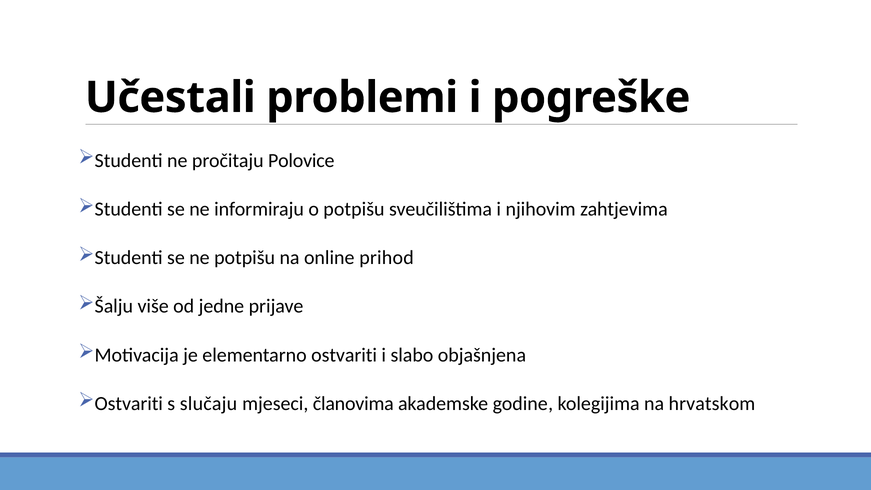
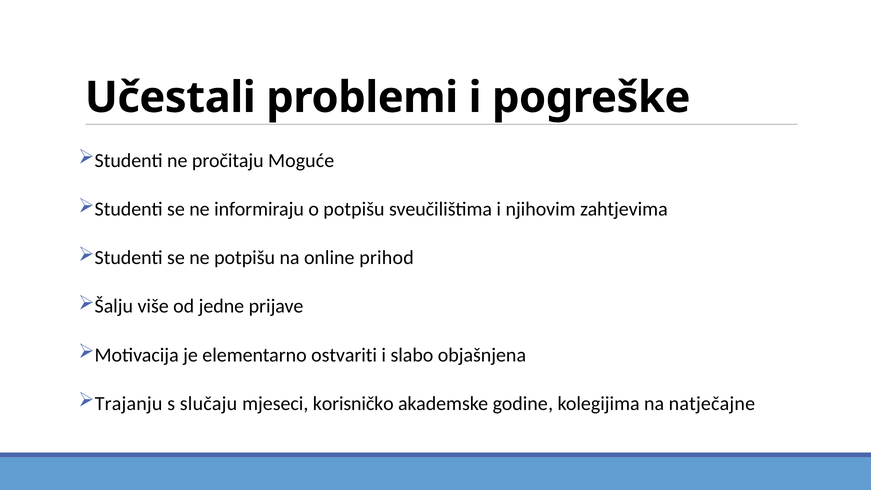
Polovice: Polovice -> Moguće
Ostvariti at (129, 403): Ostvariti -> Trajanju
članovima: članovima -> korisničko
hrvatskom: hrvatskom -> natječajne
